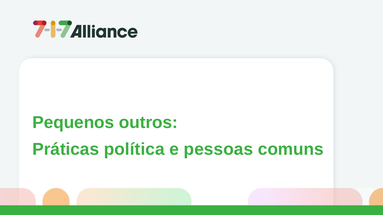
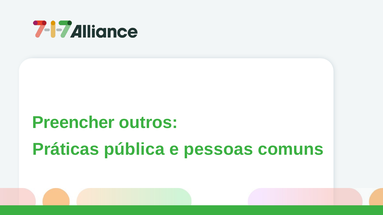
Pequenos: Pequenos -> Preencher
política: política -> pública
